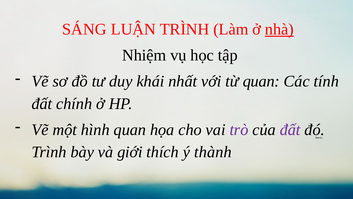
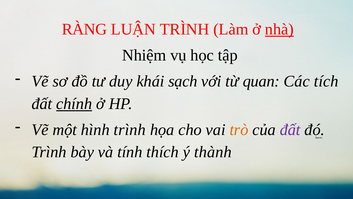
SÁNG: SÁNG -> RÀNG
nhất: nhất -> sạch
tính: tính -> tích
chính underline: none -> present
hình quan: quan -> trình
trò colour: purple -> orange
giới: giới -> tính
